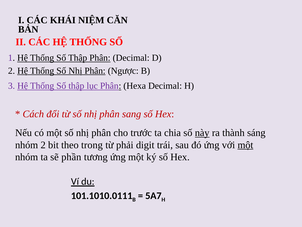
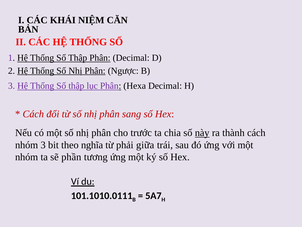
thành sáng: sáng -> cách
nhóm 2: 2 -> 3
trong: trong -> nghĩa
digit: digit -> giữa
một at (245, 145) underline: present -> none
